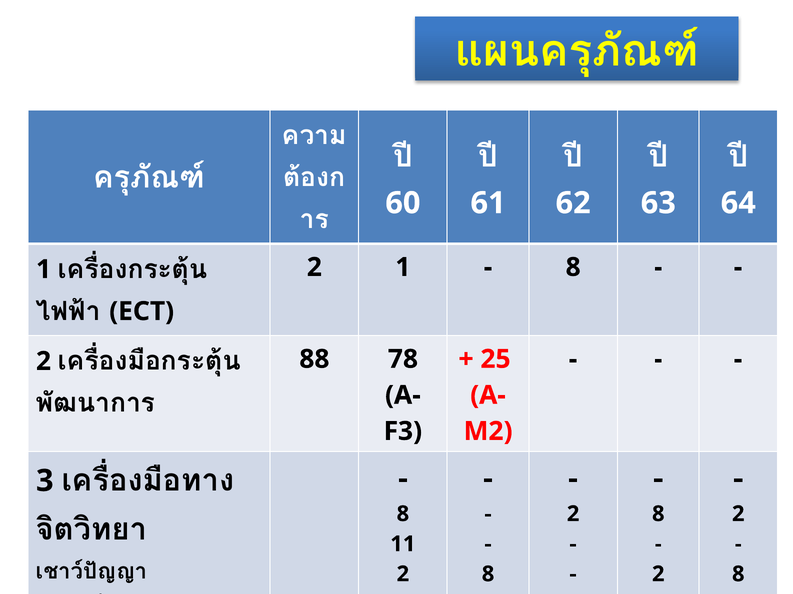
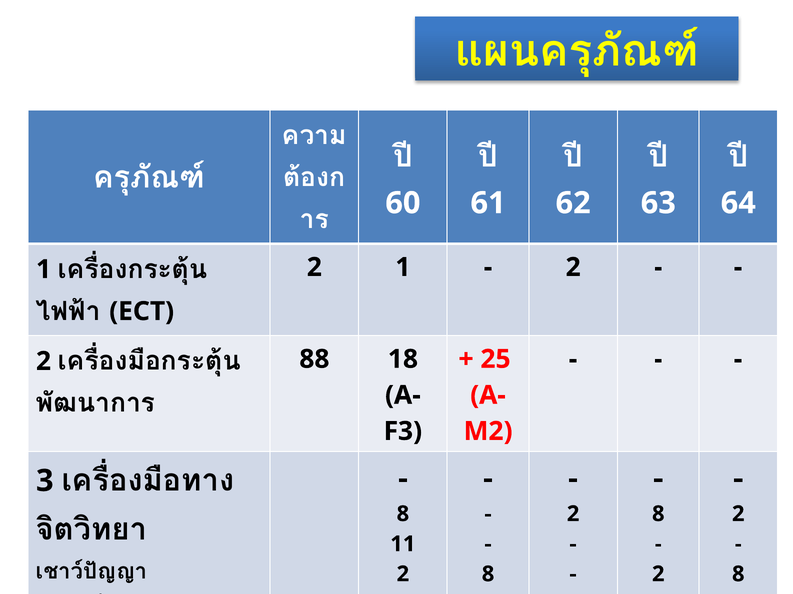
8 at (573, 268): 8 -> 2
78: 78 -> 18
